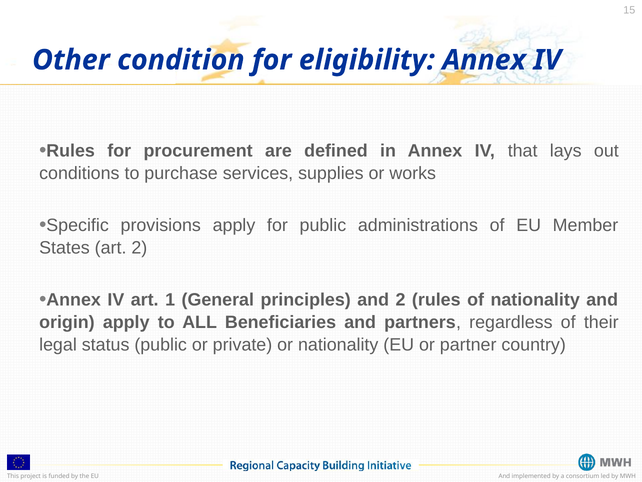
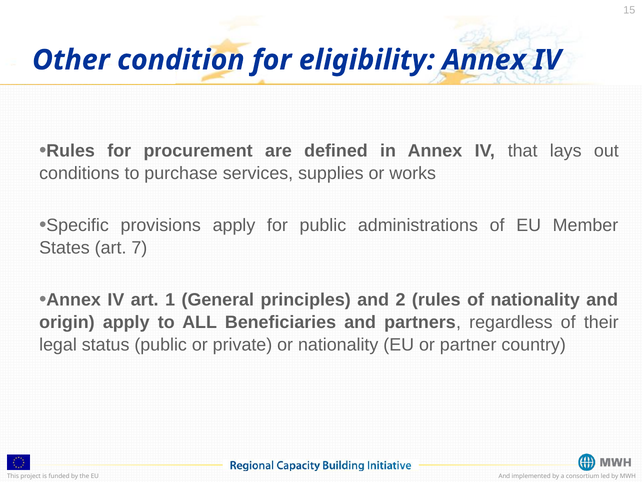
art 2: 2 -> 7
